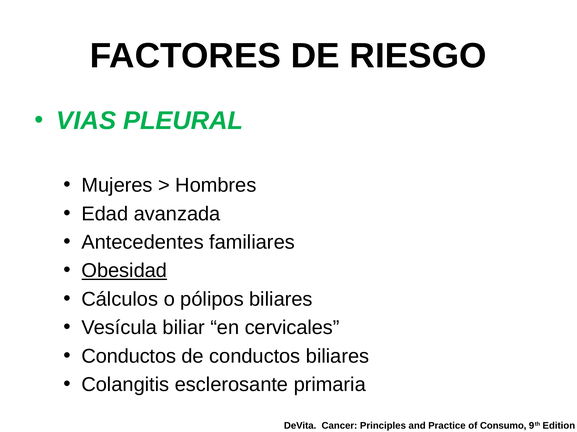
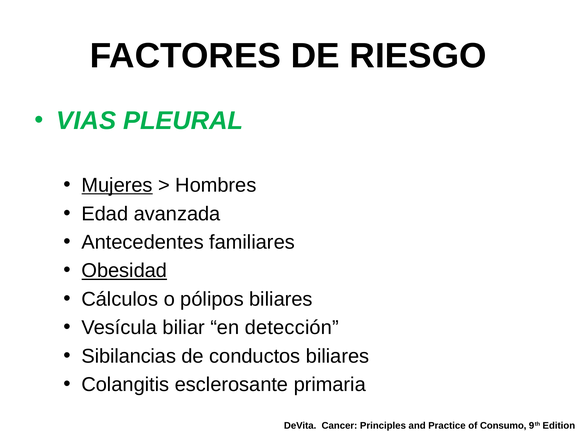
Mujeres underline: none -> present
cervicales: cervicales -> detección
Conductos at (129, 357): Conductos -> Sibilancias
